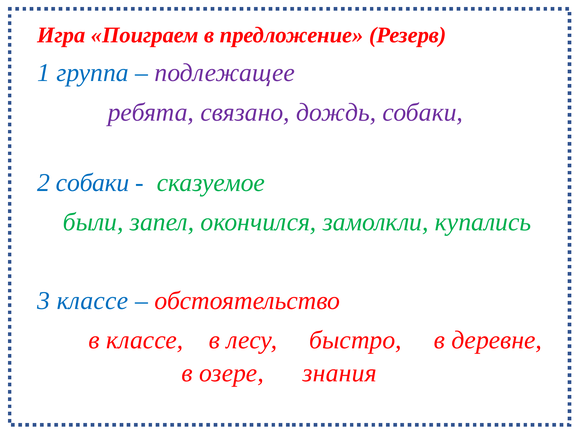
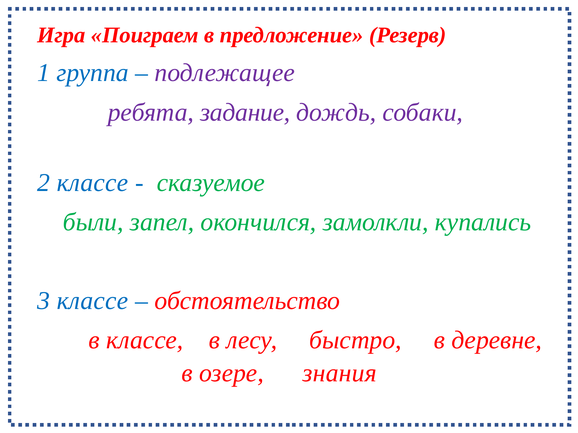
связано: связано -> задание
2 собаки: собаки -> классе
